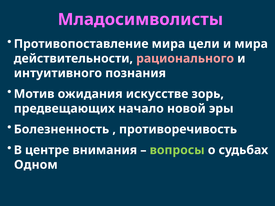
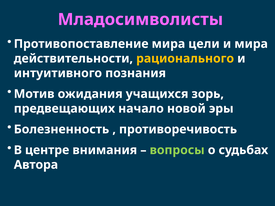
рационального colour: pink -> yellow
искусстве: искусстве -> учащихся
Одном: Одном -> Автора
